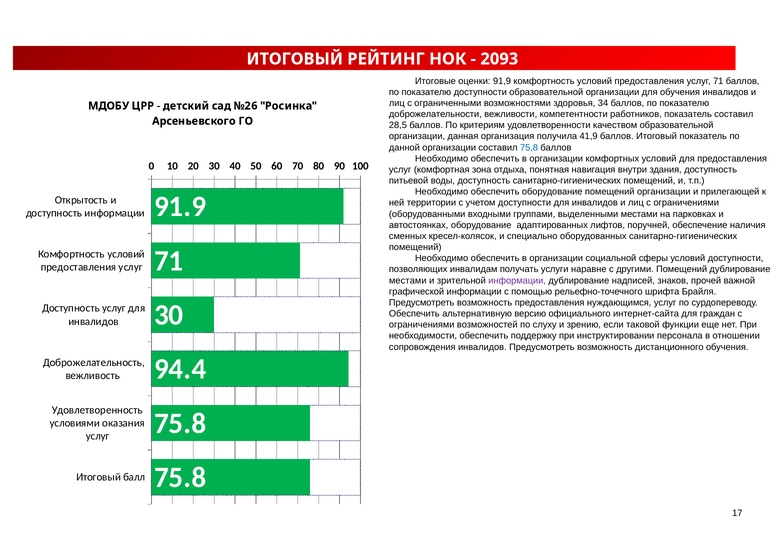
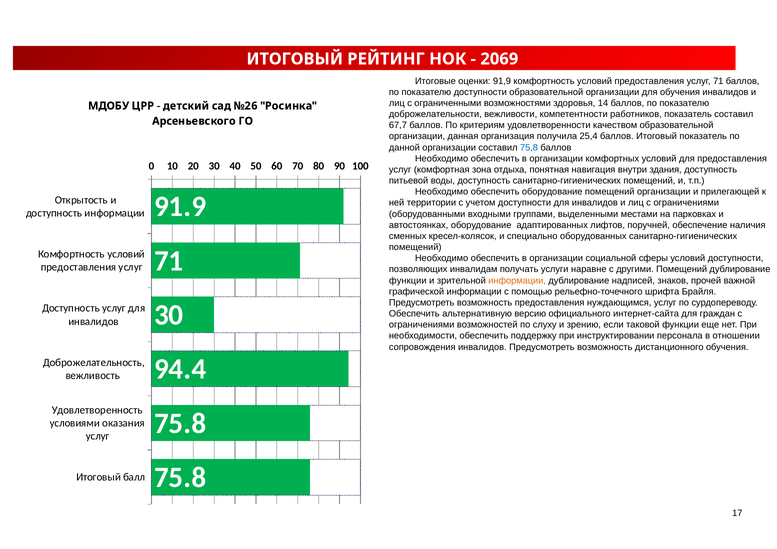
2093: 2093 -> 2069
34: 34 -> 14
28,5: 28,5 -> 67,7
41,9: 41,9 -> 25,4
местами at (408, 281): местами -> функции
информации at (517, 281) colour: purple -> orange
